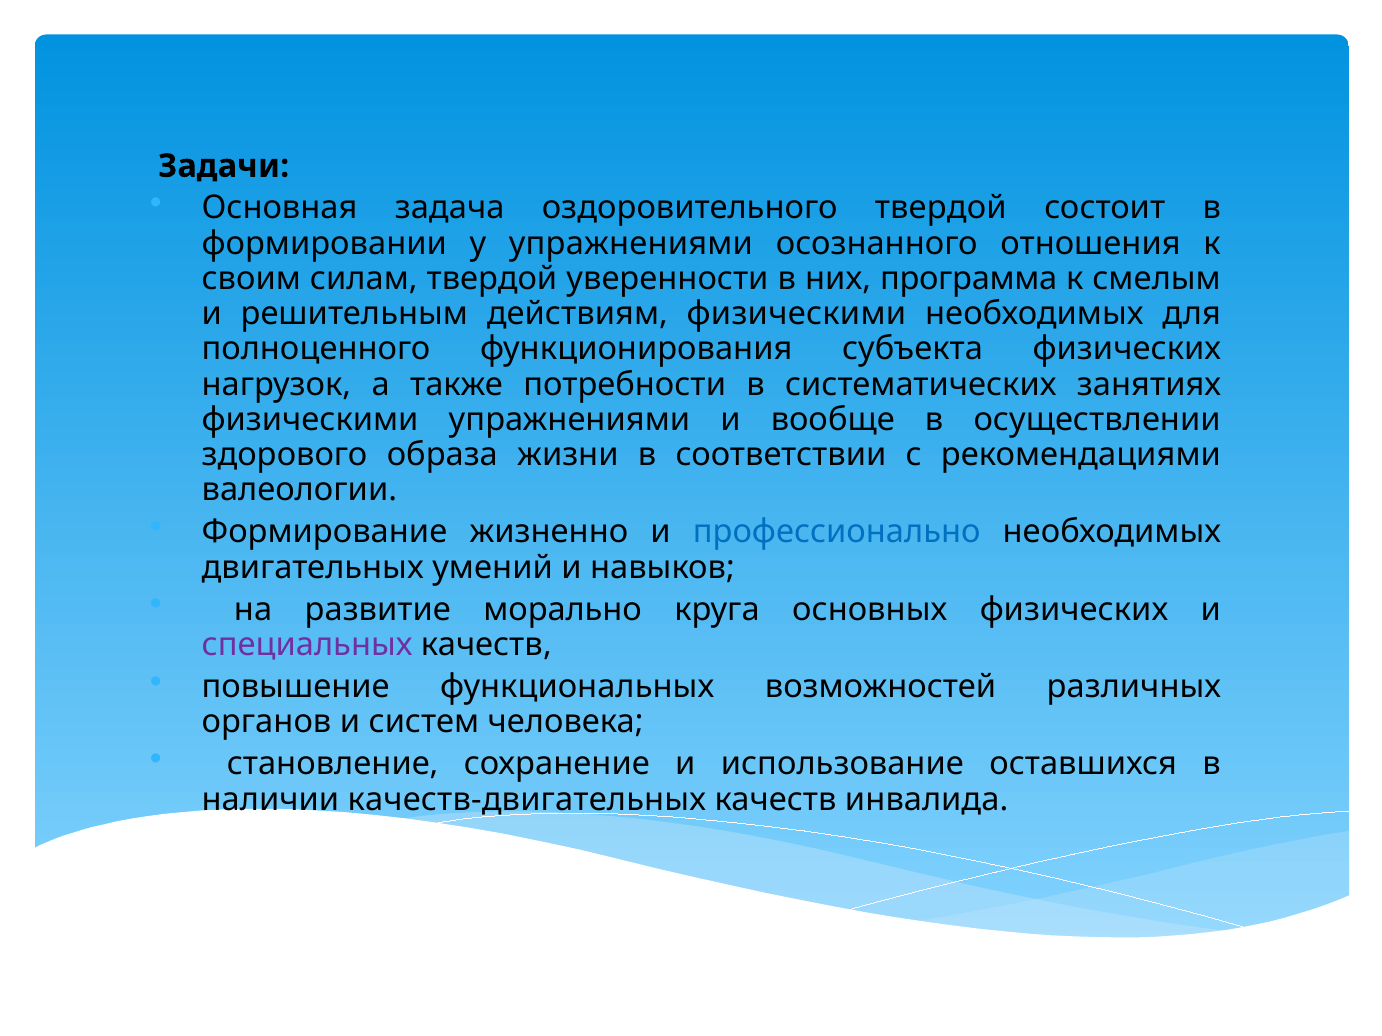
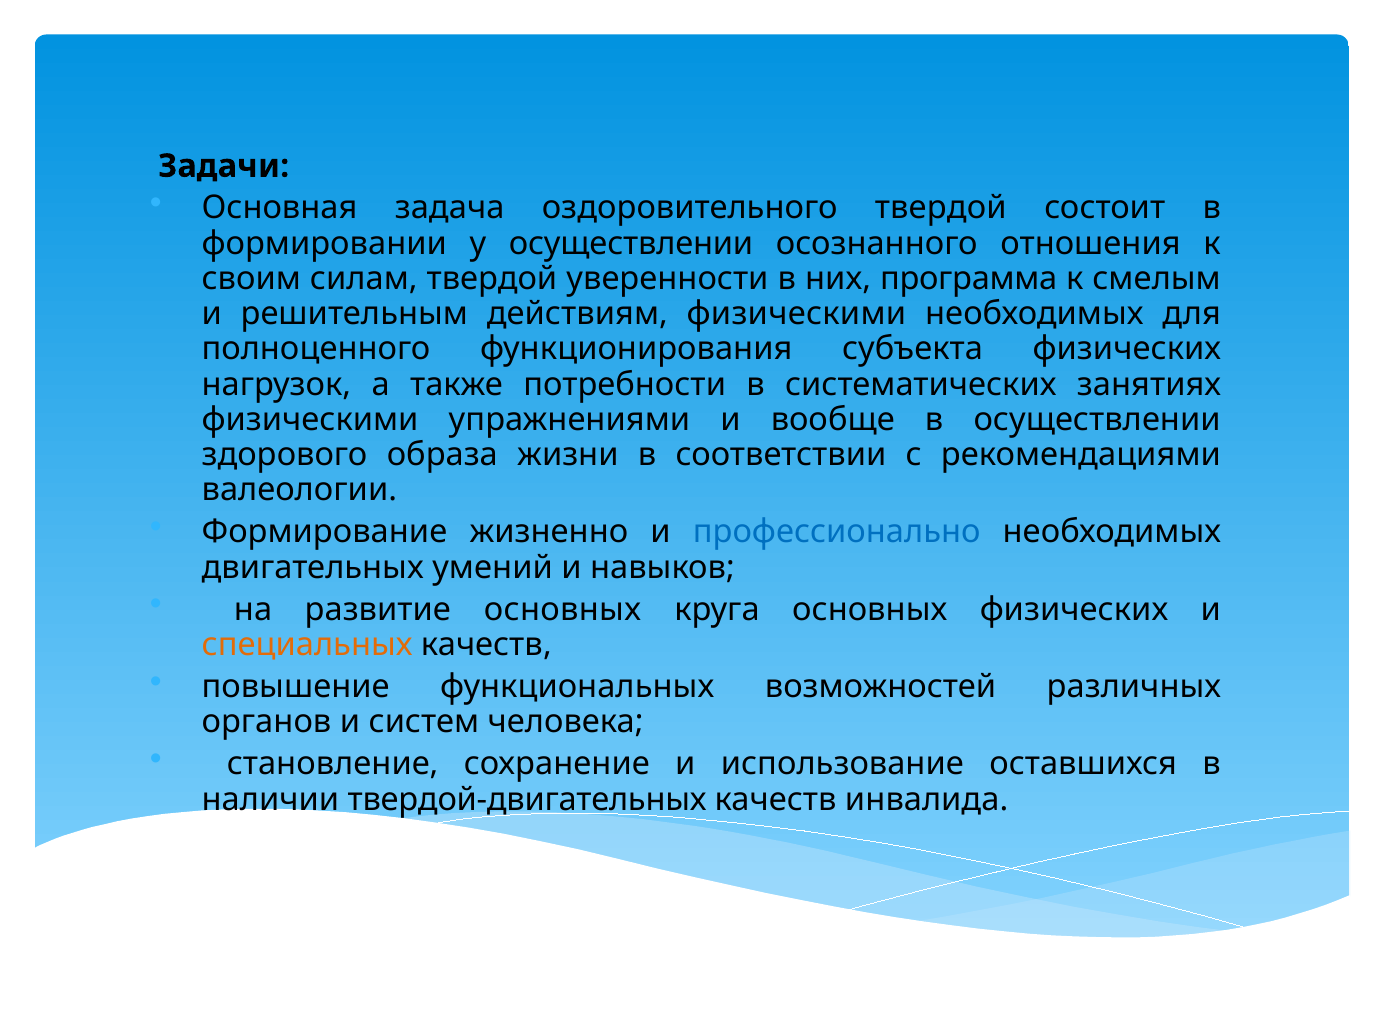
у упражнениями: упражнениями -> осуществлении
развитие морально: морально -> основных
специальных colour: purple -> orange
качеств-двигательных: качеств-двигательных -> твердой-двигательных
